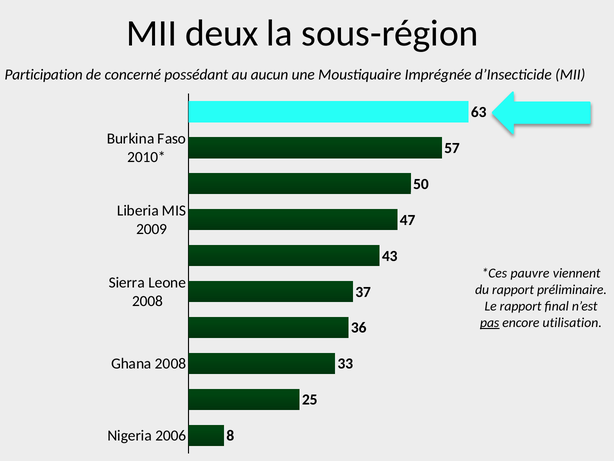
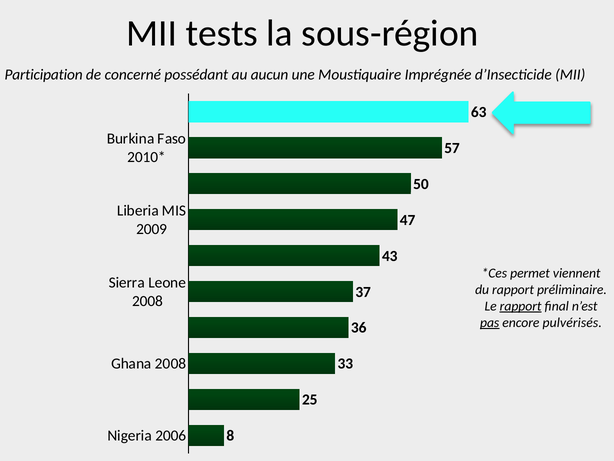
deux: deux -> tests
pauvre: pauvre -> permet
rapport at (521, 306) underline: none -> present
utilisation: utilisation -> pulvérisés
